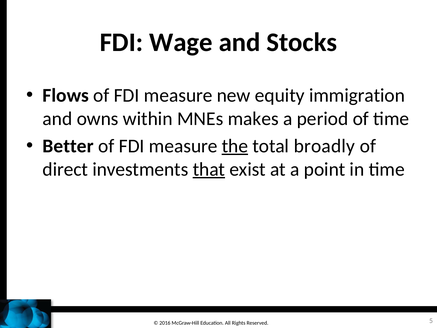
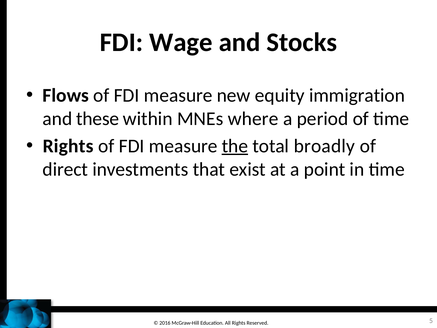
owns: owns -> these
makes: makes -> where
Better at (68, 146): Better -> Rights
that underline: present -> none
